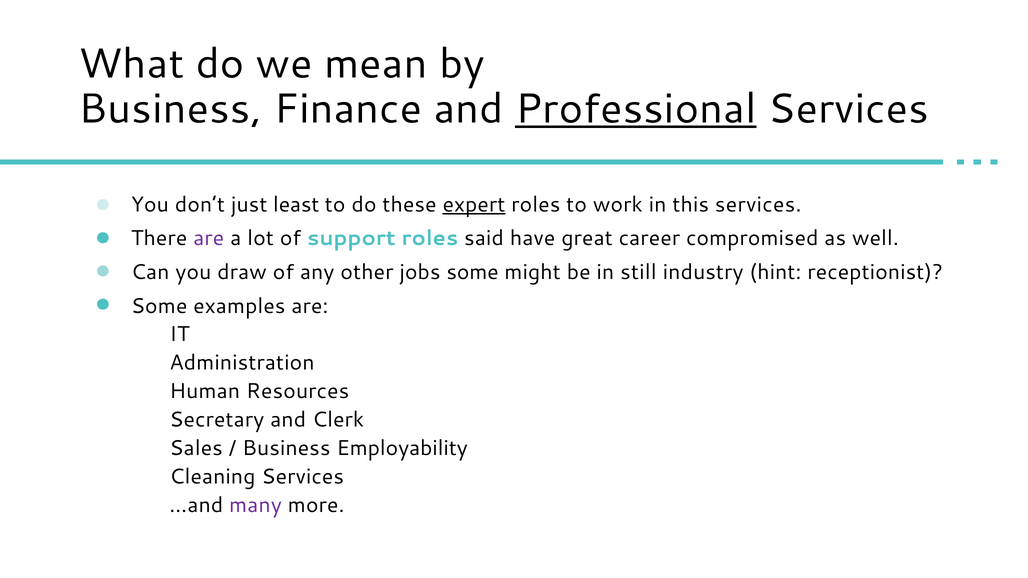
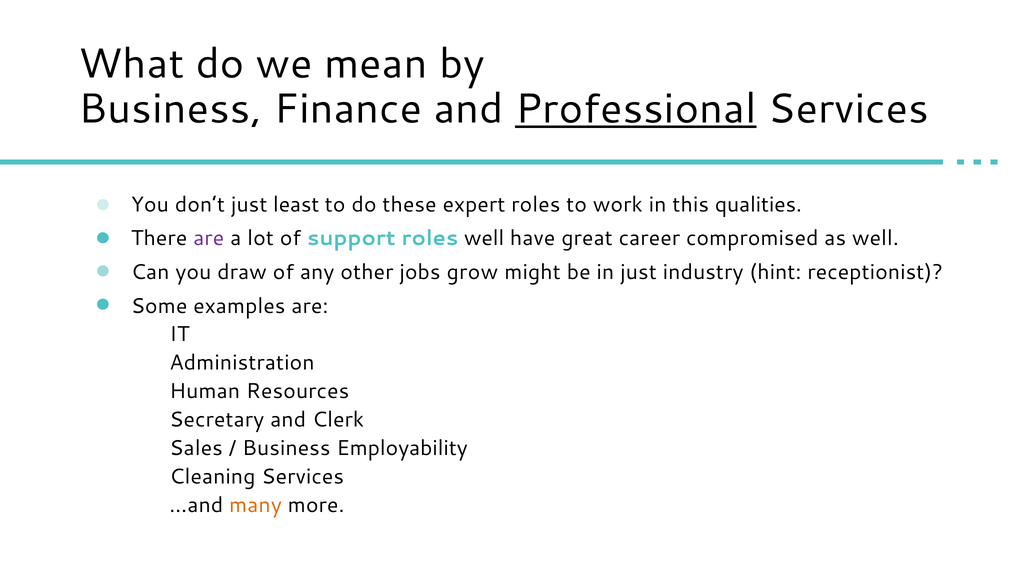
expert underline: present -> none
this services: services -> qualities
roles said: said -> well
jobs some: some -> grow
in still: still -> just
many colour: purple -> orange
